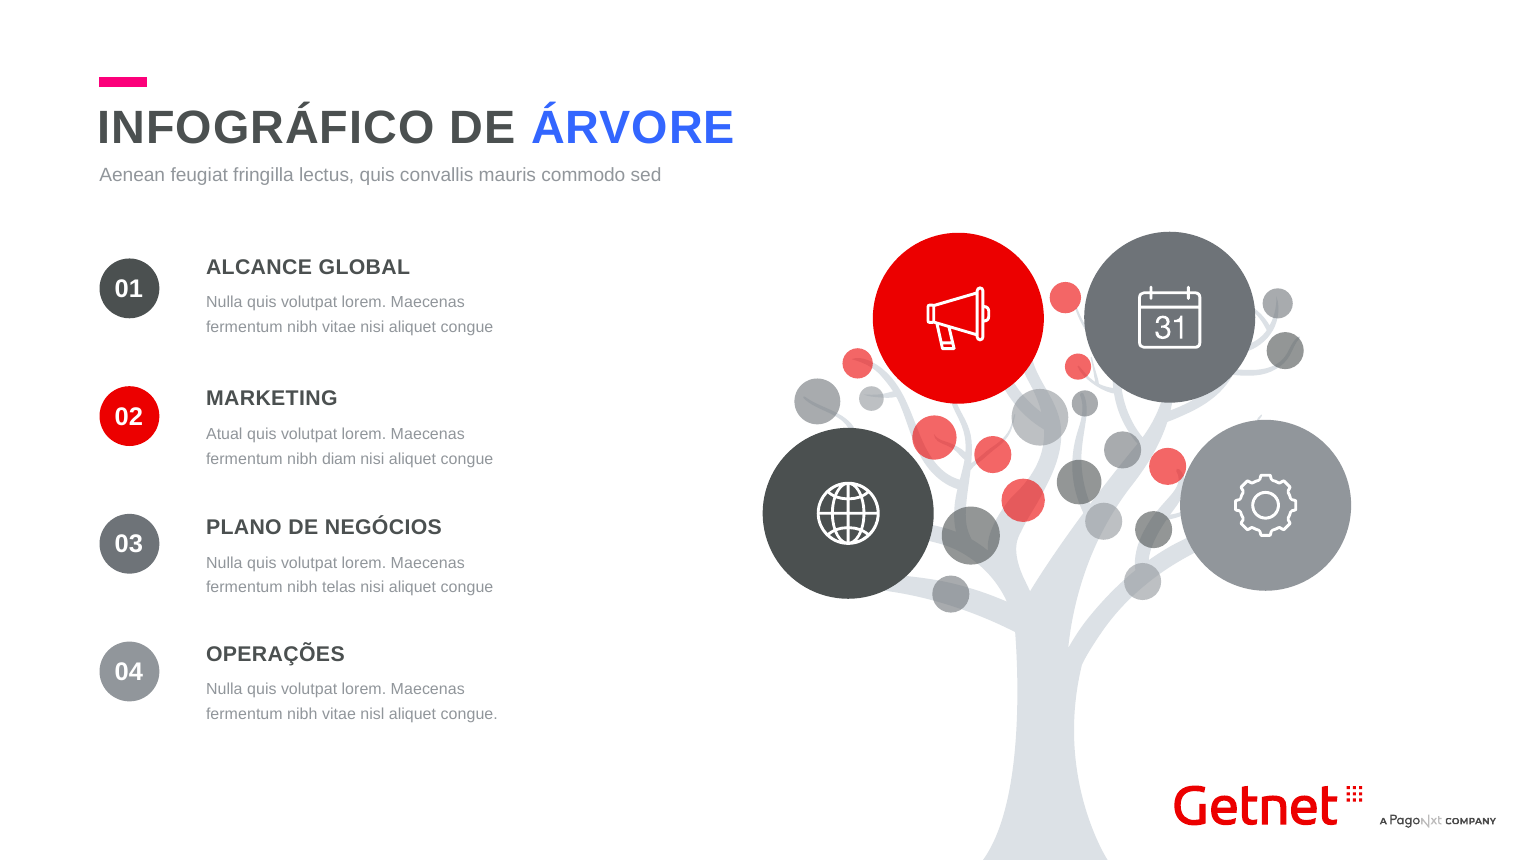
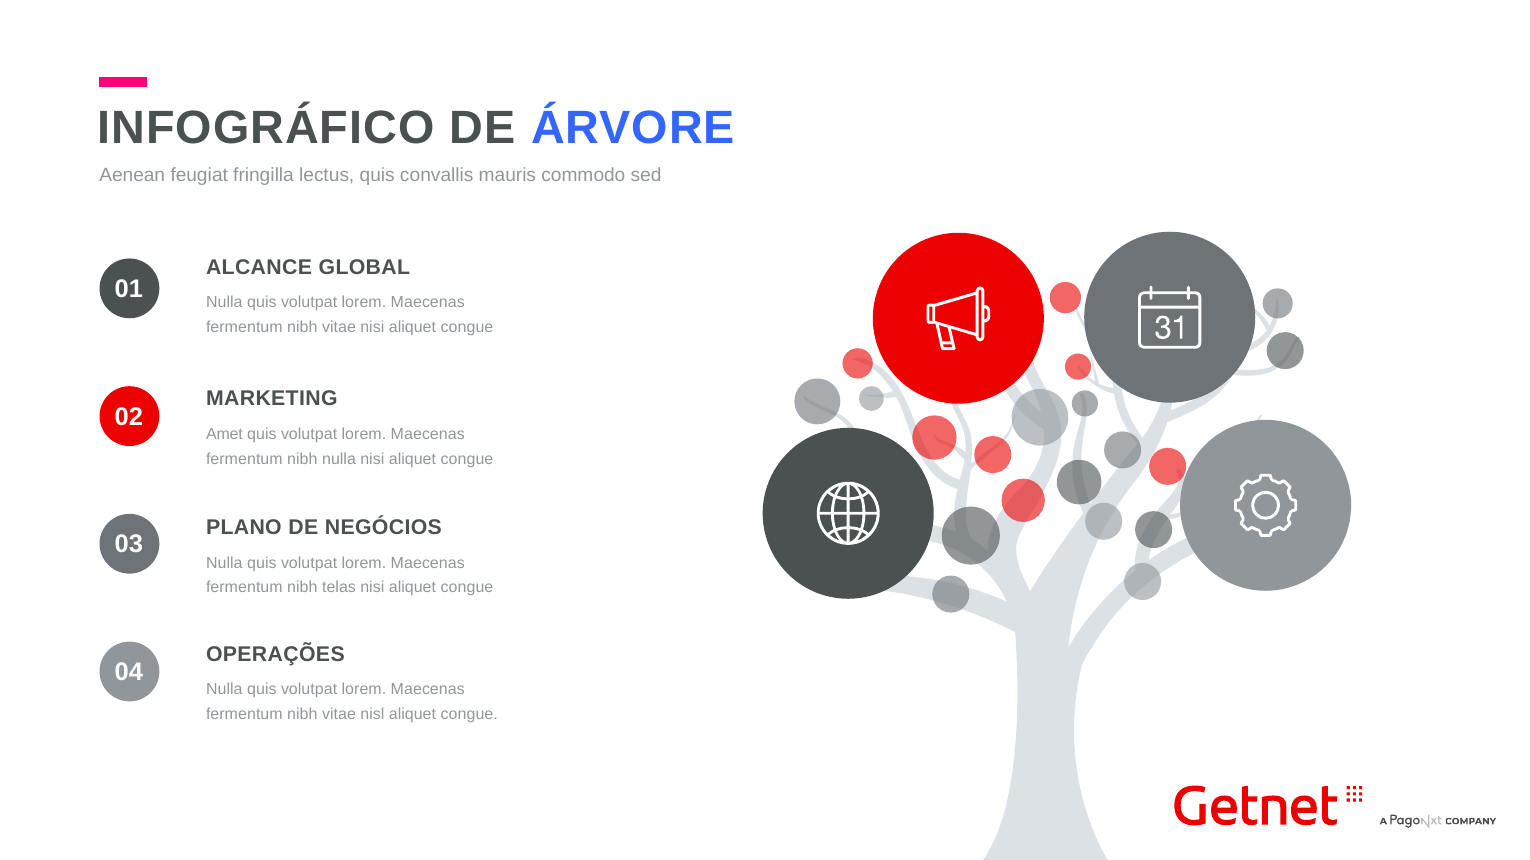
Atual: Atual -> Amet
nibh diam: diam -> nulla
